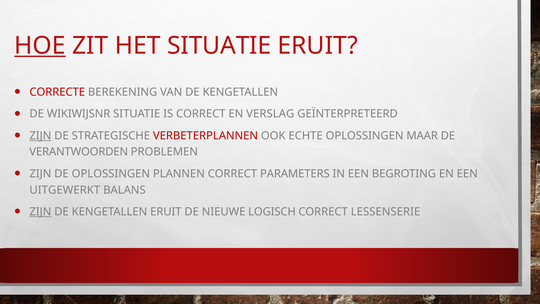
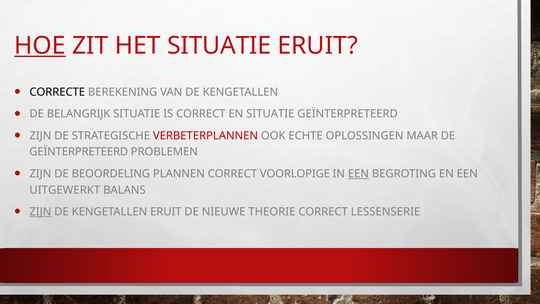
CORRECTE colour: red -> black
WIKIWIJSNR: WIKIWIJSNR -> BELANGRIJK
EN VERSLAG: VERSLAG -> SITUATIE
ZIJN at (40, 136) underline: present -> none
VERANTWOORDEN at (79, 152): VERANTWOORDEN -> GEÏNTERPRETEERD
DE OPLOSSINGEN: OPLOSSINGEN -> BEOORDELING
PARAMETERS: PARAMETERS -> VOORLOPIGE
EEN at (358, 174) underline: none -> present
LOGISCH: LOGISCH -> THEORIE
